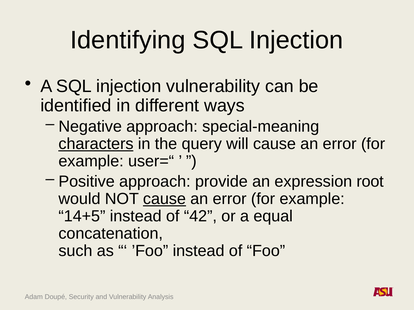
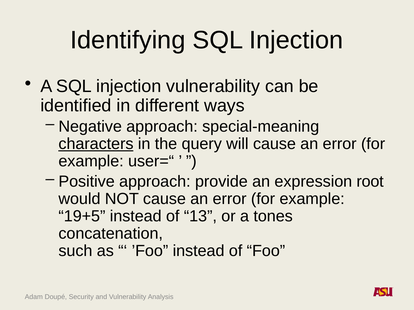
cause at (164, 199) underline: present -> none
14+5: 14+5 -> 19+5
42: 42 -> 13
equal: equal -> tones
